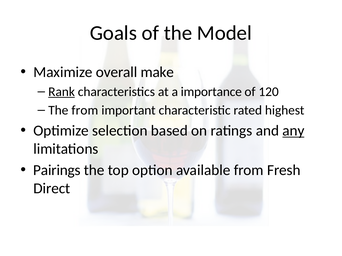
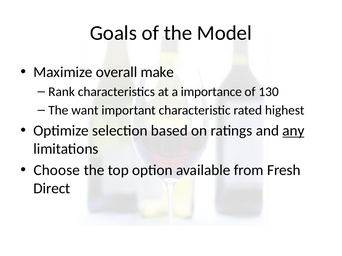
Rank underline: present -> none
120: 120 -> 130
The from: from -> want
Pairings: Pairings -> Choose
